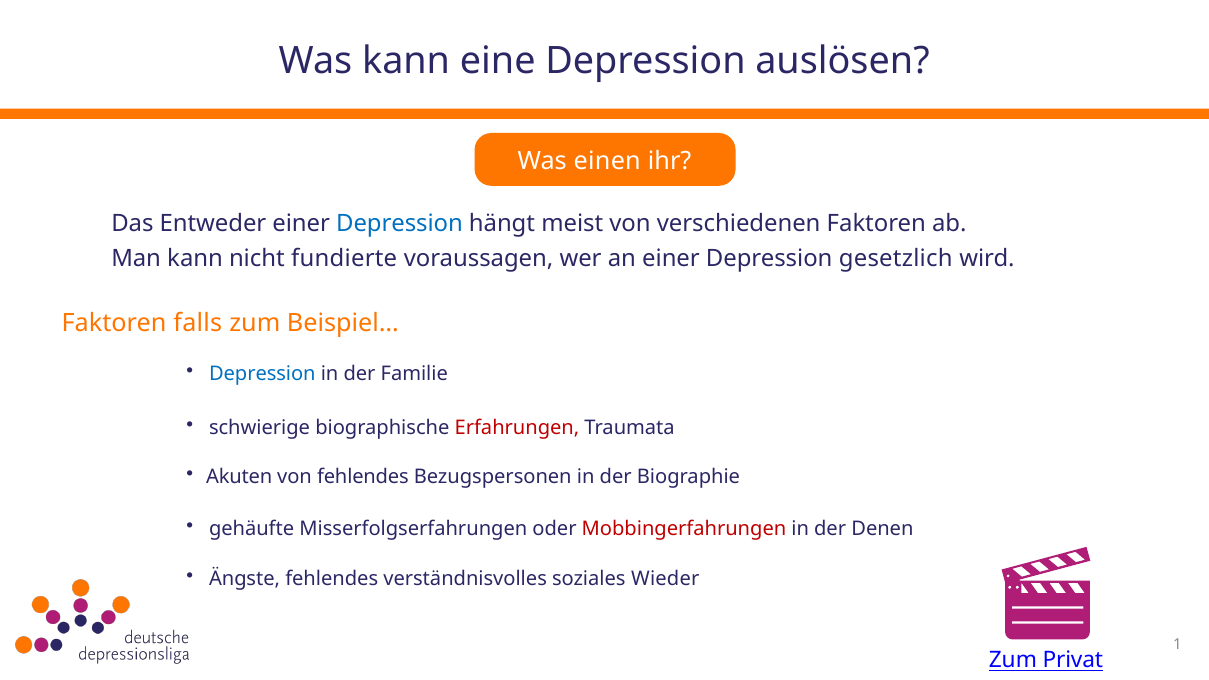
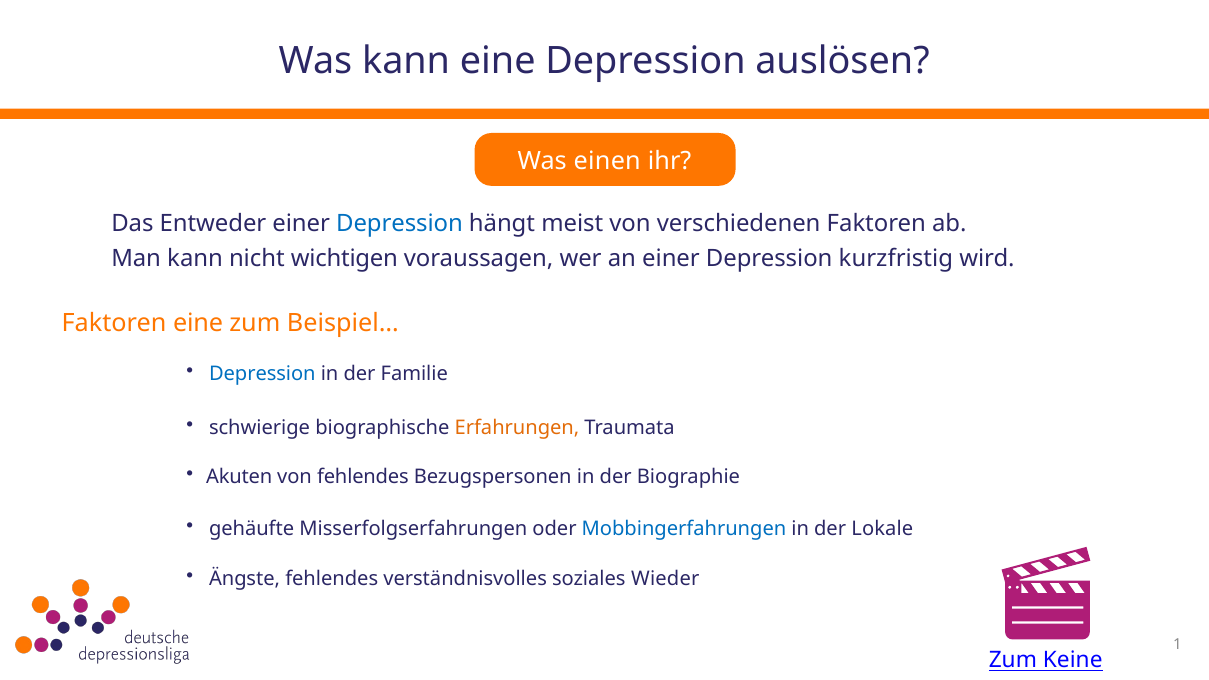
fundierte: fundierte -> wichtigen
gesetzlich: gesetzlich -> kurzfristig
Faktoren falls: falls -> eine
Erfahrungen colour: red -> orange
Mobbingerfahrungen colour: red -> blue
Denen: Denen -> Lokale
Privat: Privat -> Keine
